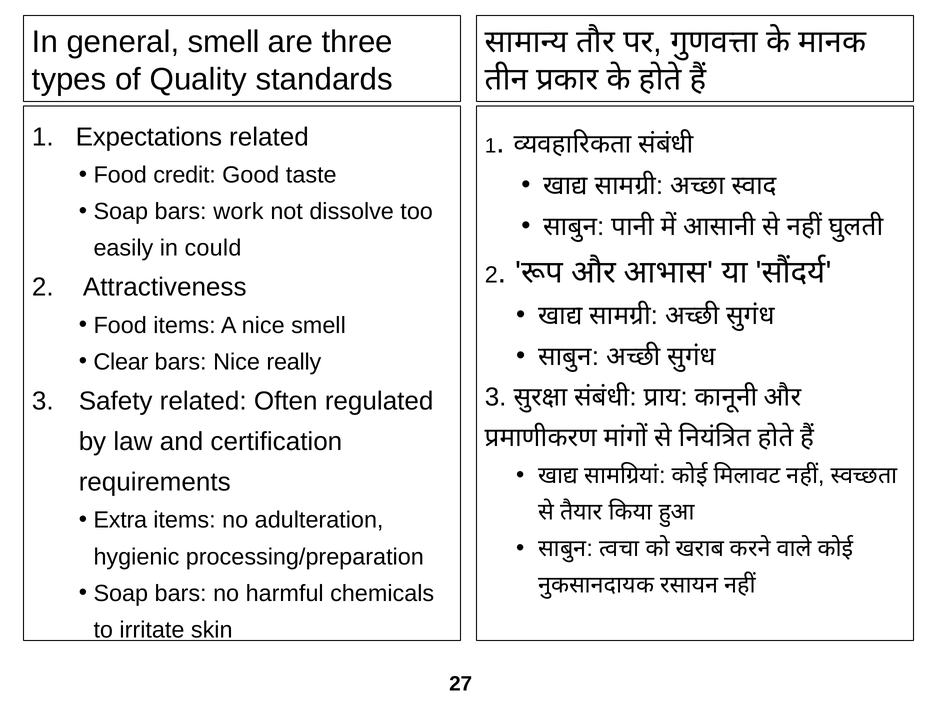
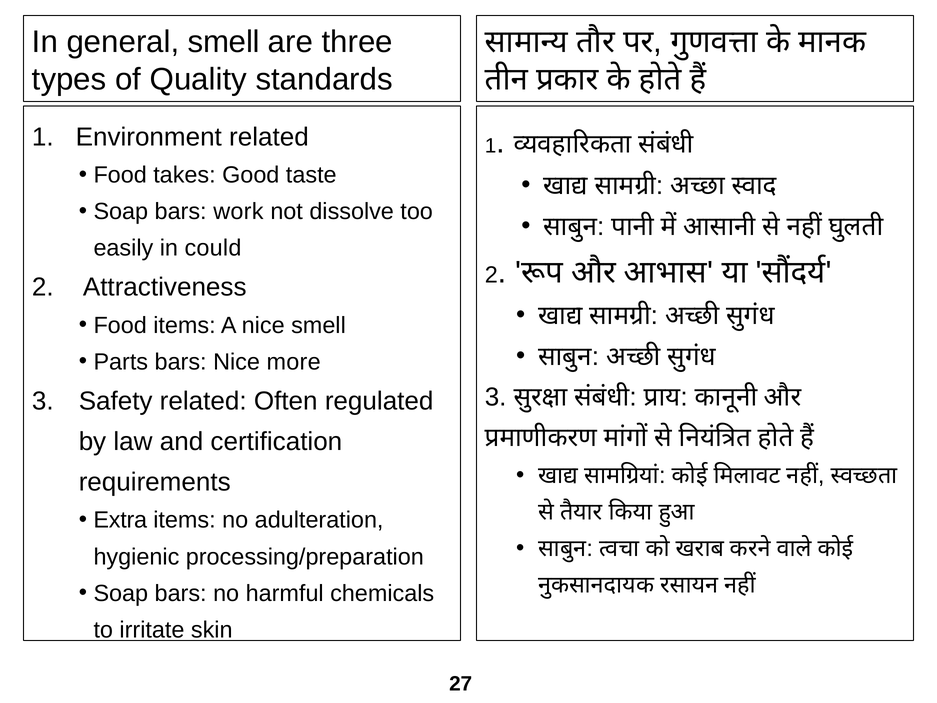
Expectations: Expectations -> Environment
credit: credit -> takes
Clear: Clear -> Parts
really: really -> more
